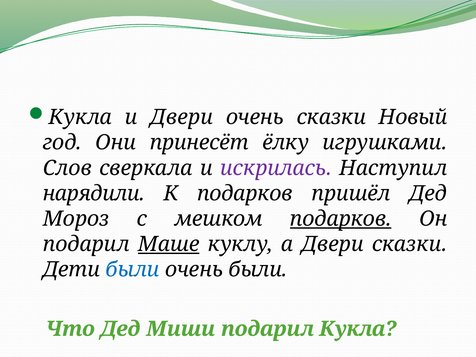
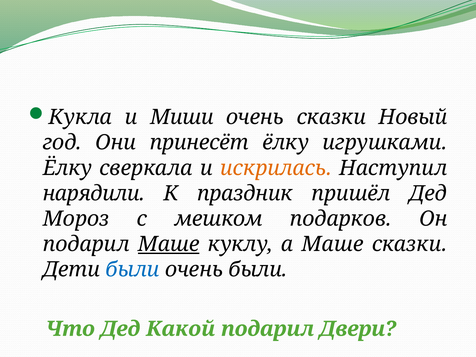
и Двери: Двери -> Миши
Слов at (67, 168): Слов -> Ёлку
искрилась colour: purple -> orange
К подарков: подарков -> праздник
подарков at (341, 219) underline: present -> none
а Двери: Двери -> Маше
Миши: Миши -> Какой
подарил Кукла: Кукла -> Двери
